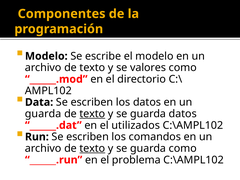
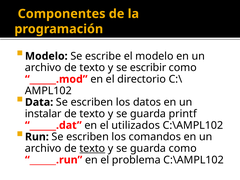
valores: valores -> escribir
guarda at (43, 114): guarda -> instalar
texto at (92, 114) underline: present -> none
guarda datos: datos -> printf
